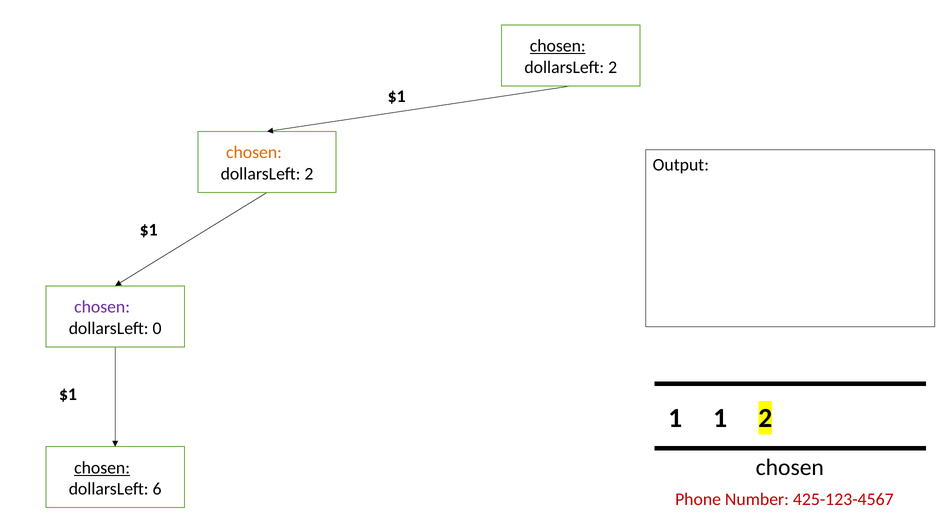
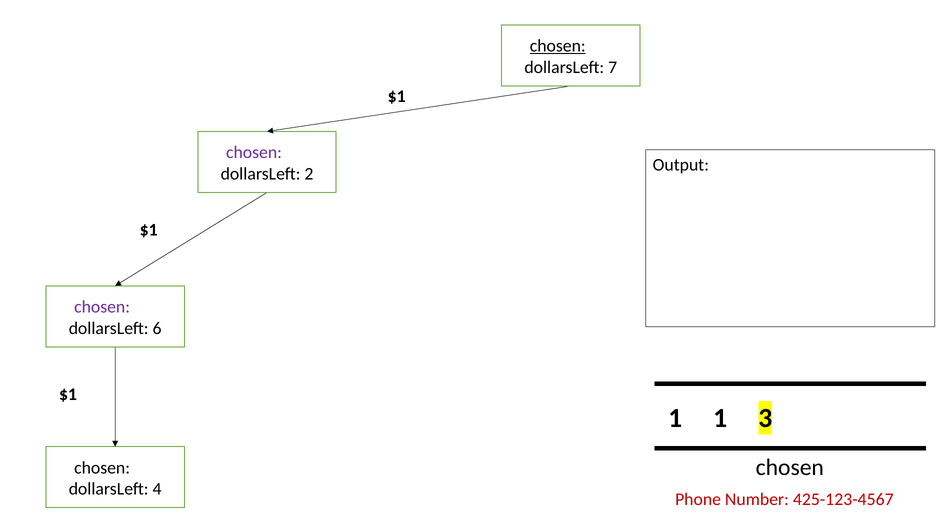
2 at (613, 67): 2 -> 7
chosen at (254, 153) colour: orange -> purple
0: 0 -> 6
1 2: 2 -> 3
chosen at (102, 468) underline: present -> none
6: 6 -> 4
